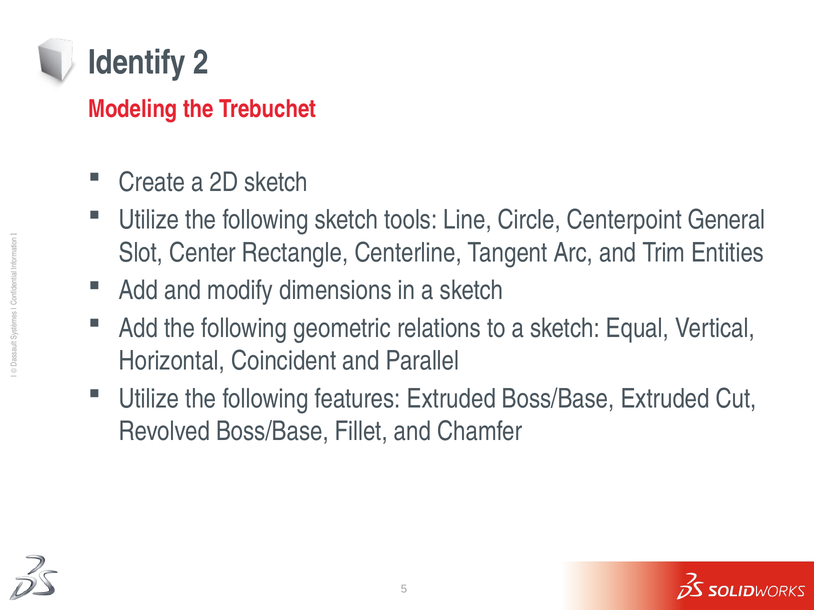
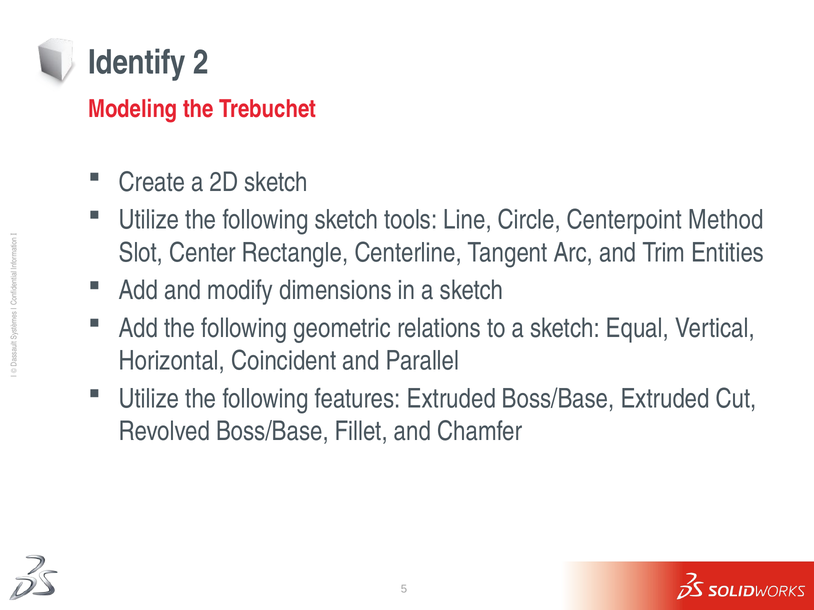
General: General -> Method
